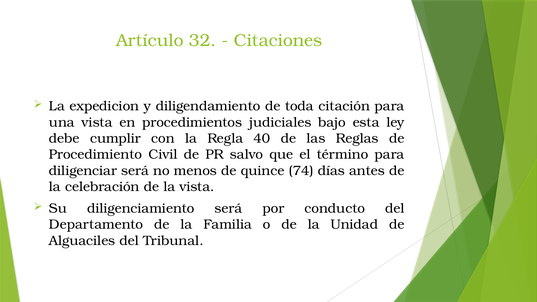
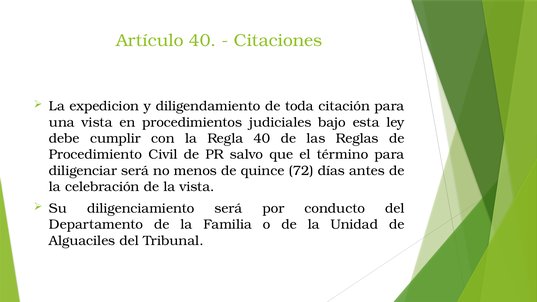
Artículo 32: 32 -> 40
74: 74 -> 72
